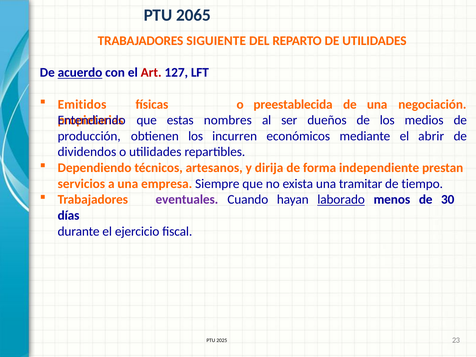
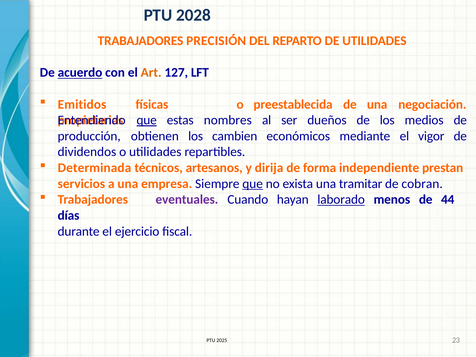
2065: 2065 -> 2028
SIGUIENTE: SIGUIENTE -> PRECISIÓN
Art colour: red -> orange
que at (147, 120) underline: none -> present
incurren: incurren -> cambien
abrir: abrir -> vigor
Dependiendo: Dependiendo -> Determinada
que at (253, 184) underline: none -> present
tiempo: tiempo -> cobran
30: 30 -> 44
